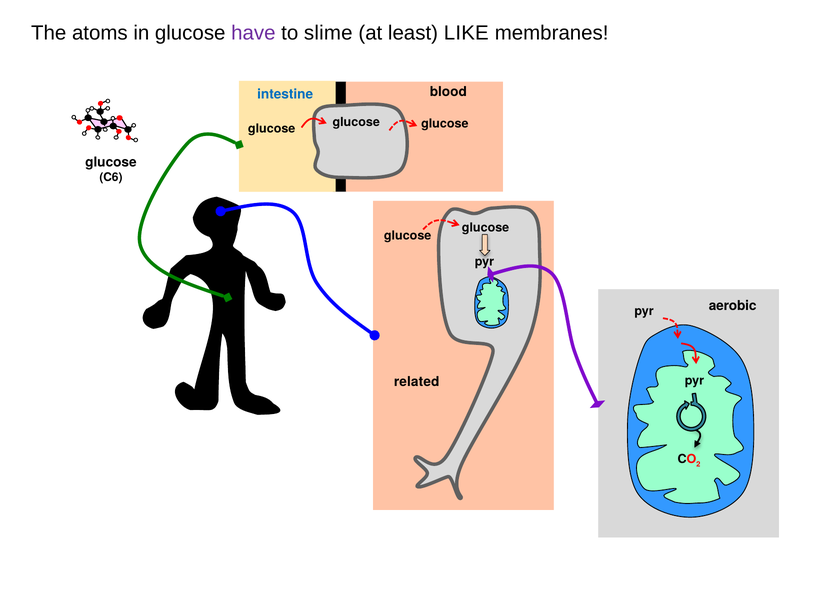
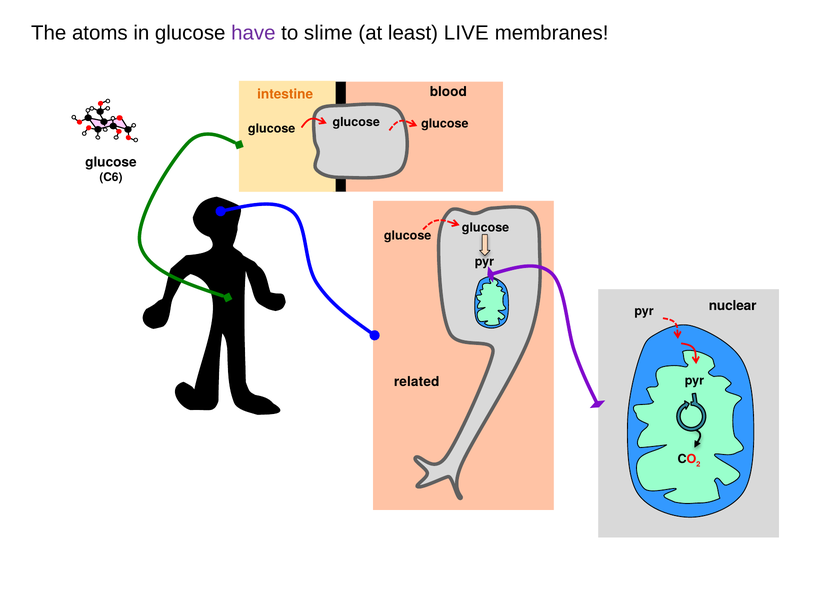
LIKE: LIKE -> LIVE
intestine colour: blue -> orange
aerobic: aerobic -> nuclear
